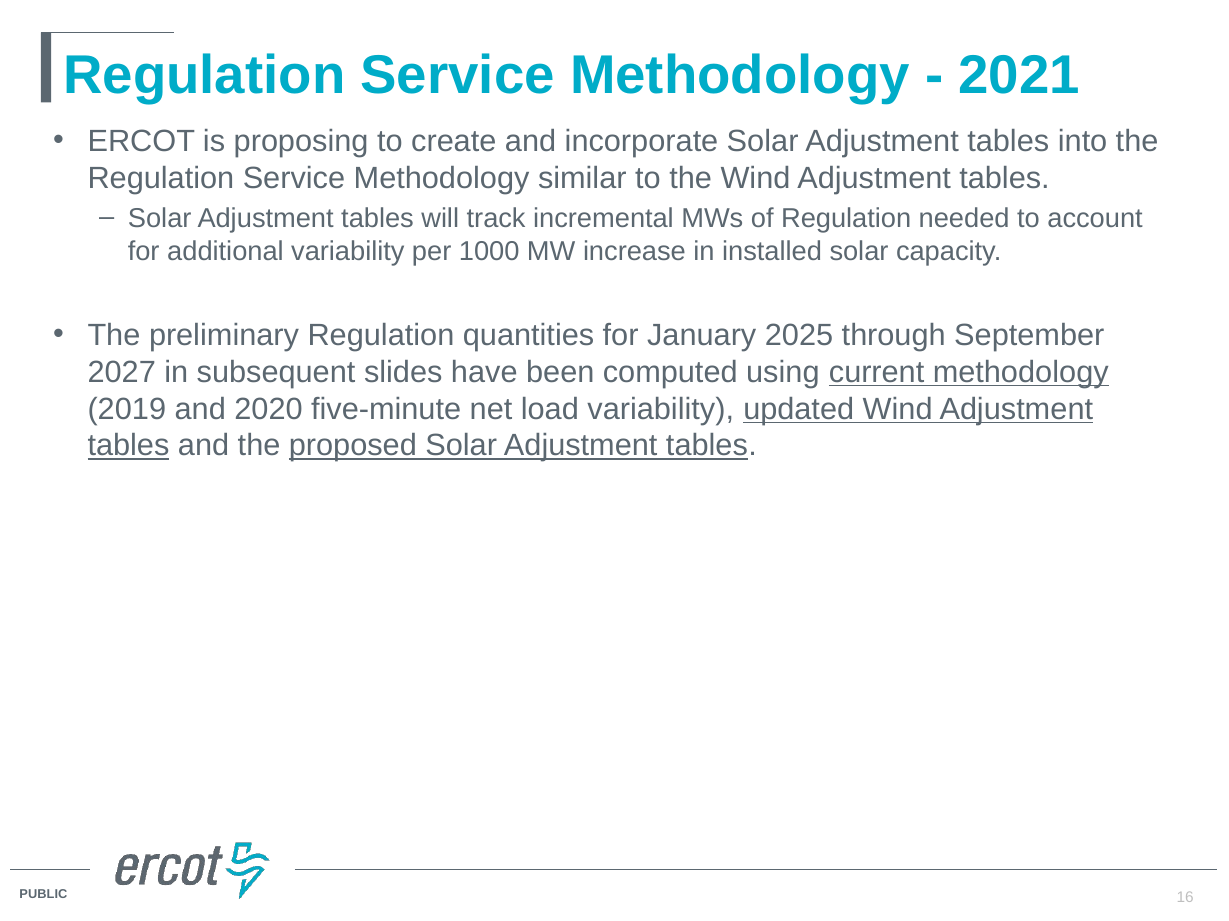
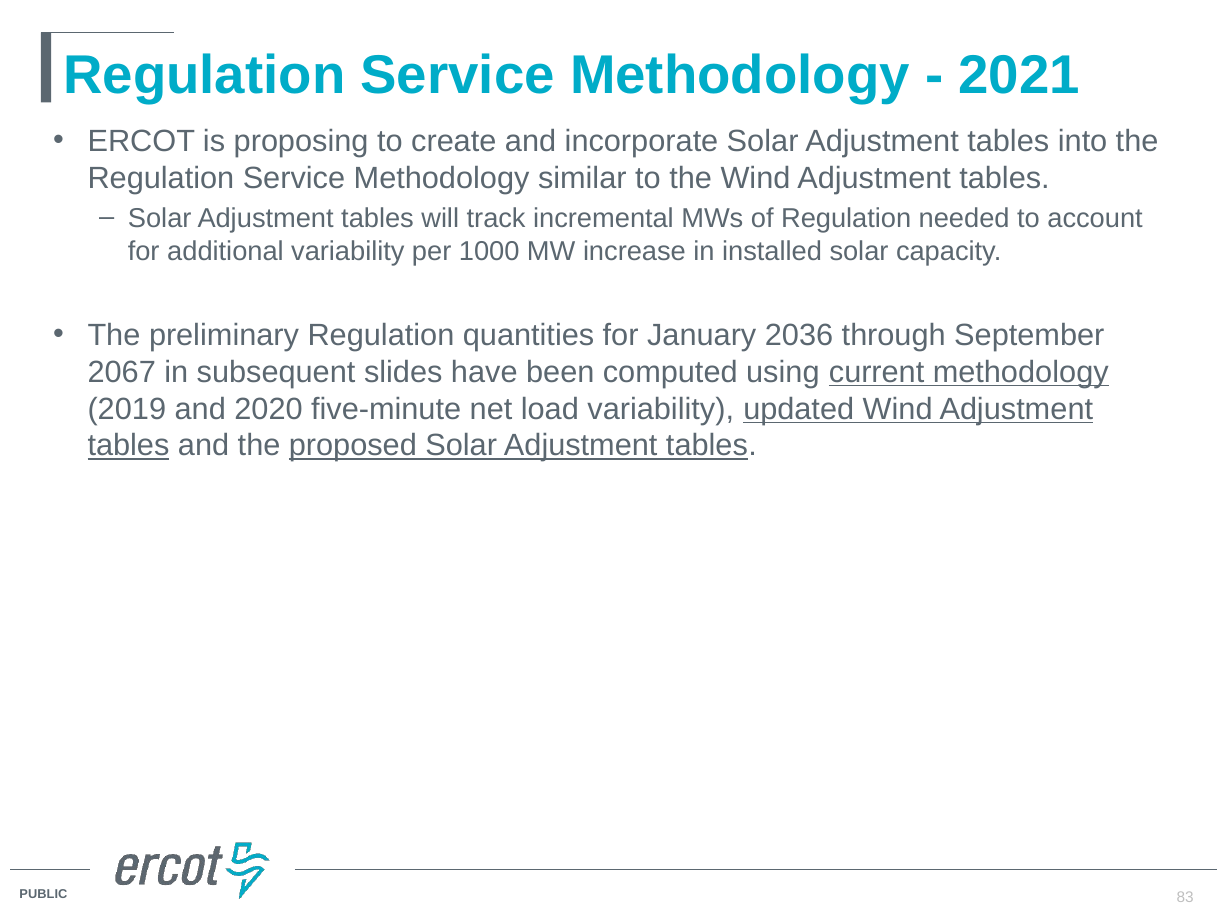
2025: 2025 -> 2036
2027: 2027 -> 2067
16: 16 -> 83
